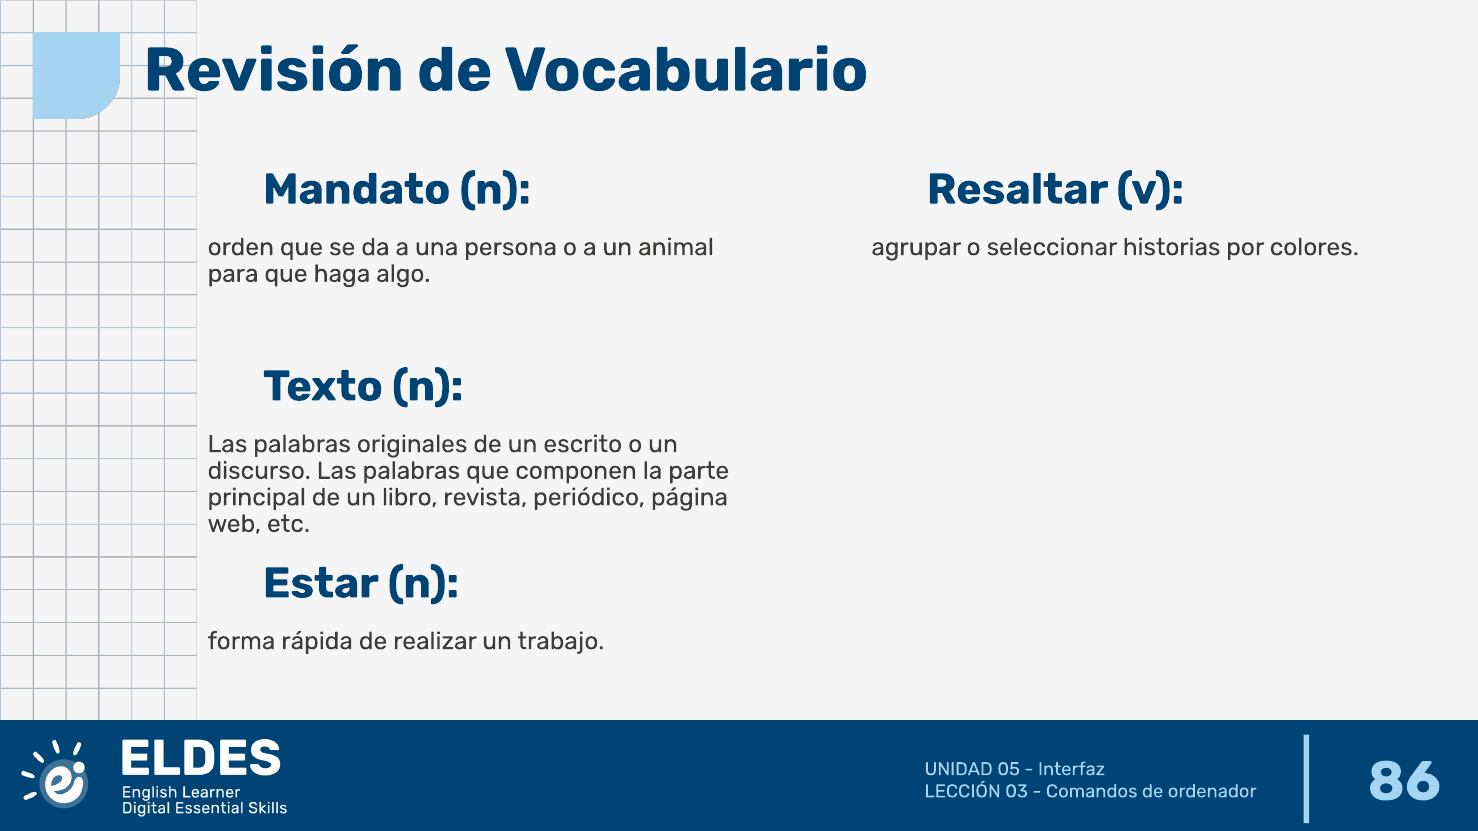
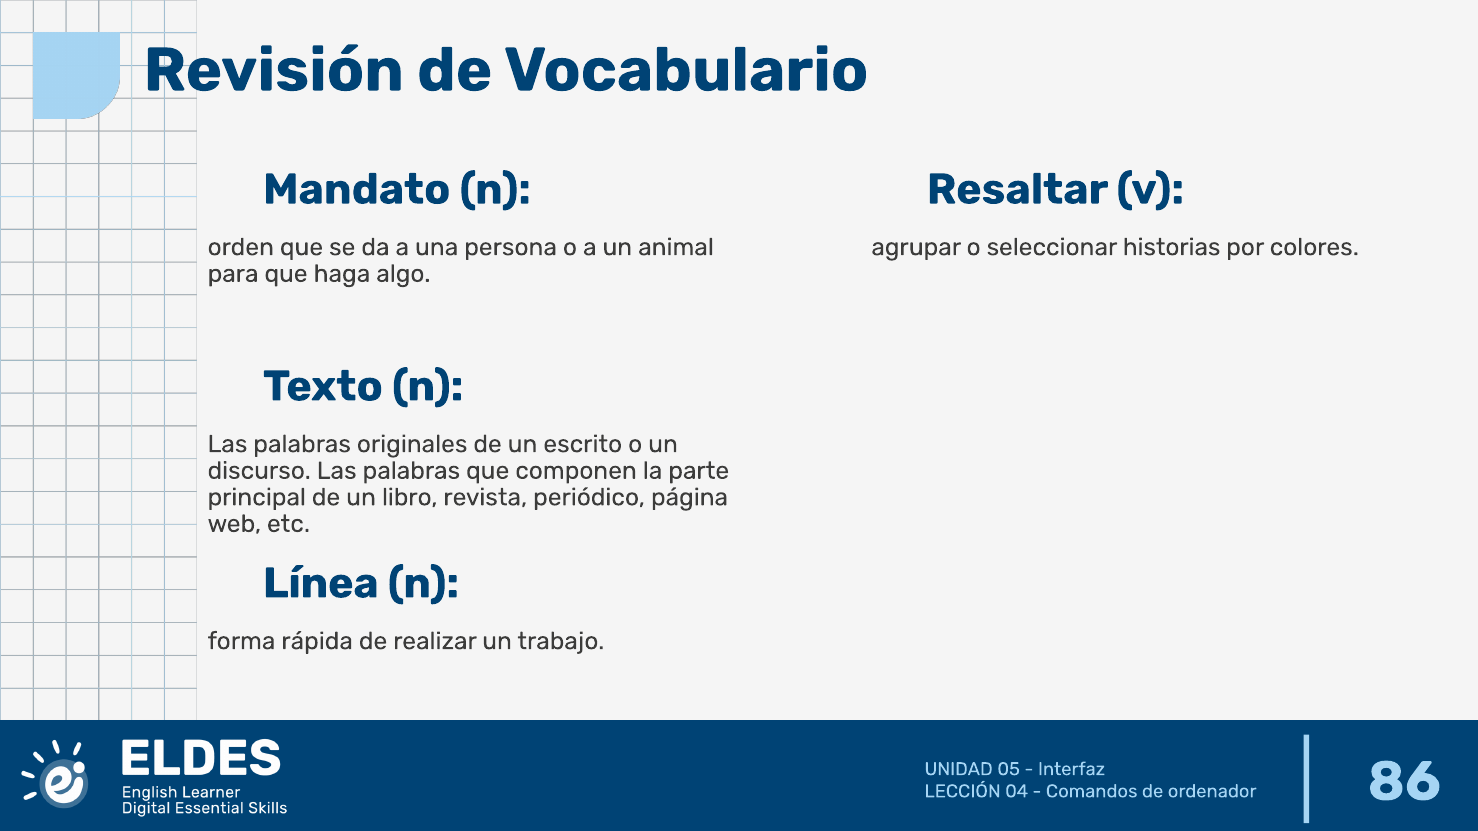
Estar: Estar -> Línea
03: 03 -> 04
